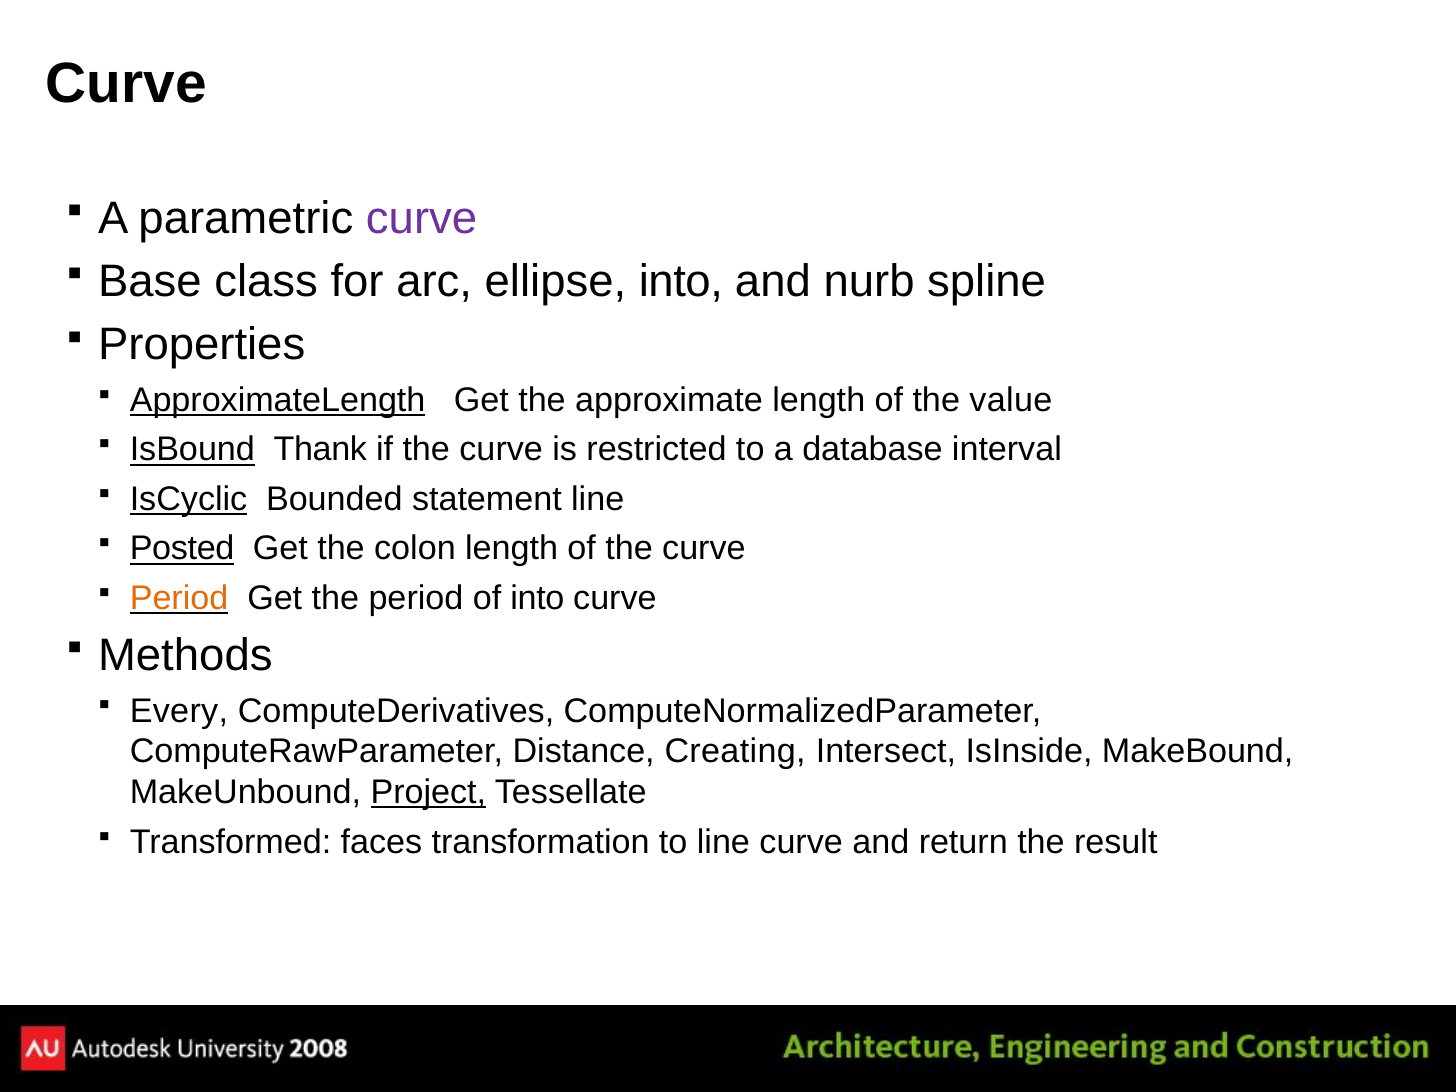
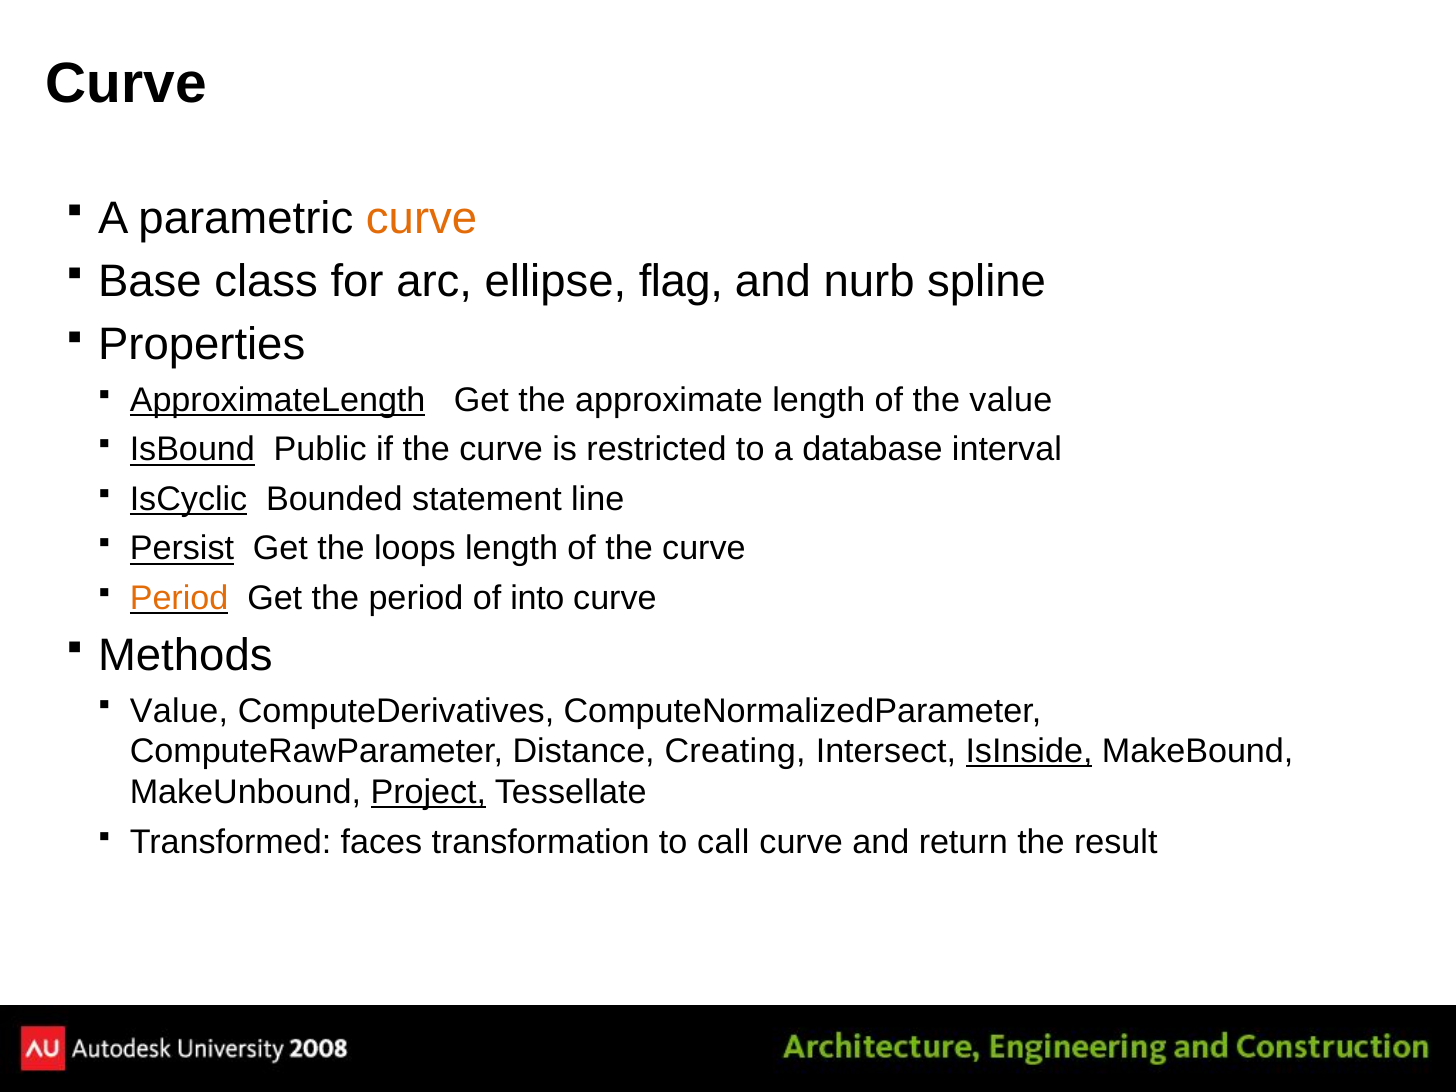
curve at (422, 218) colour: purple -> orange
ellipse into: into -> flag
Thank: Thank -> Public
Posted: Posted -> Persist
colon: colon -> loops
Every at (179, 711): Every -> Value
IsInside underline: none -> present
to line: line -> call
